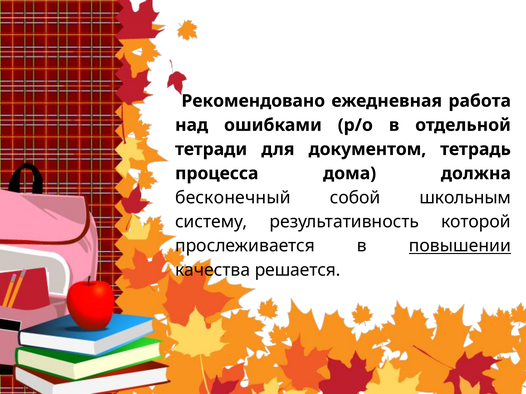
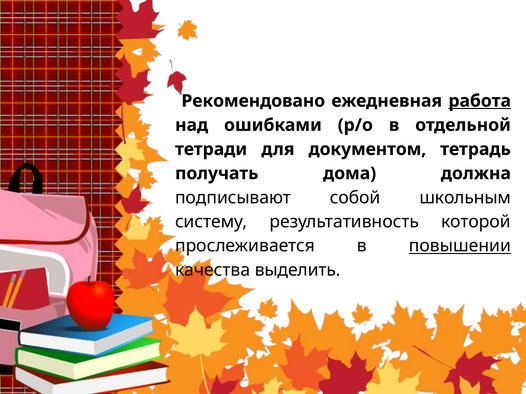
работа underline: none -> present
процесса: процесса -> получать
бесконечный: бесконечный -> подписывают
решается: решается -> выделить
